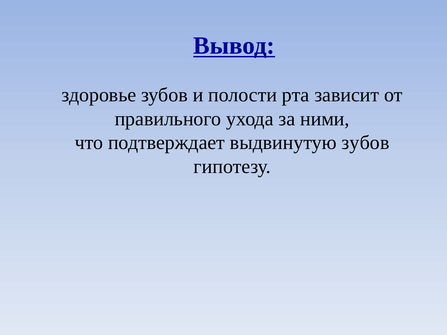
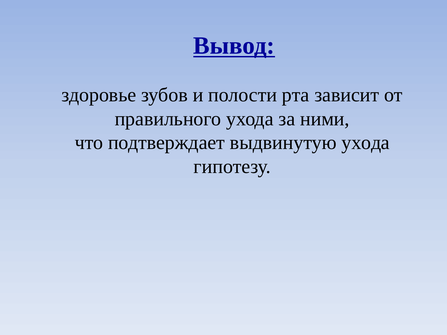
выдвинутую зубов: зубов -> ухода
